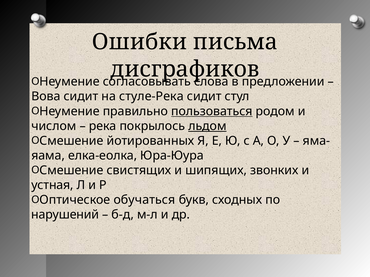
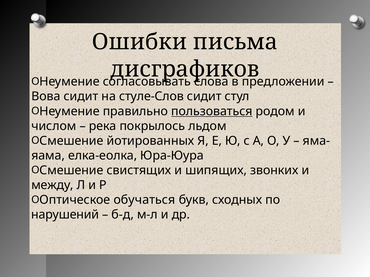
стуле-Река: стуле-Река -> стуле-Слов
льдом underline: present -> none
устная: устная -> между
